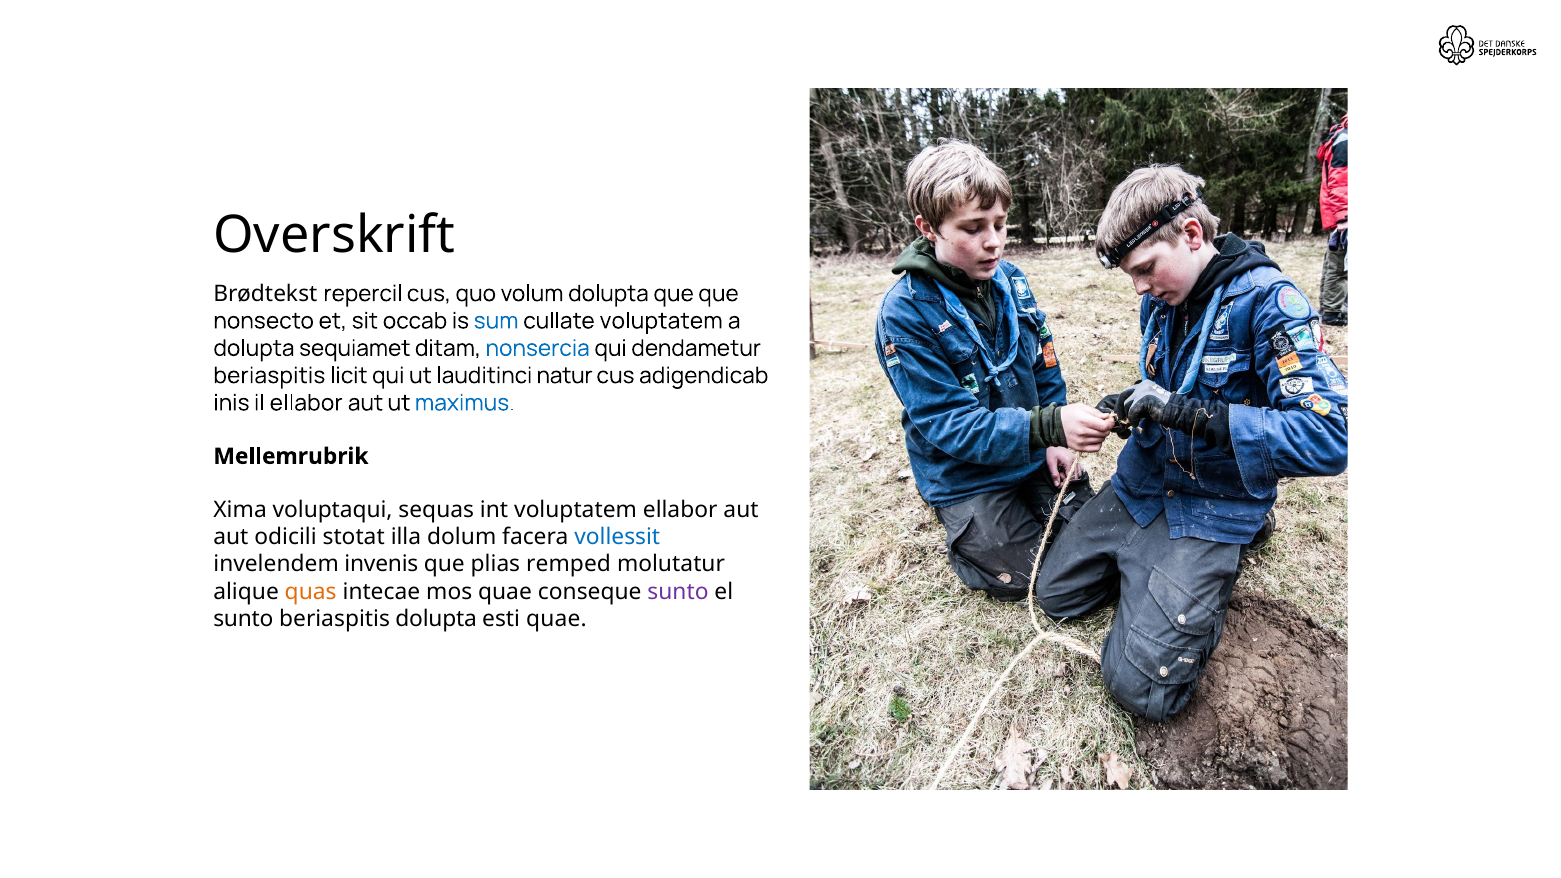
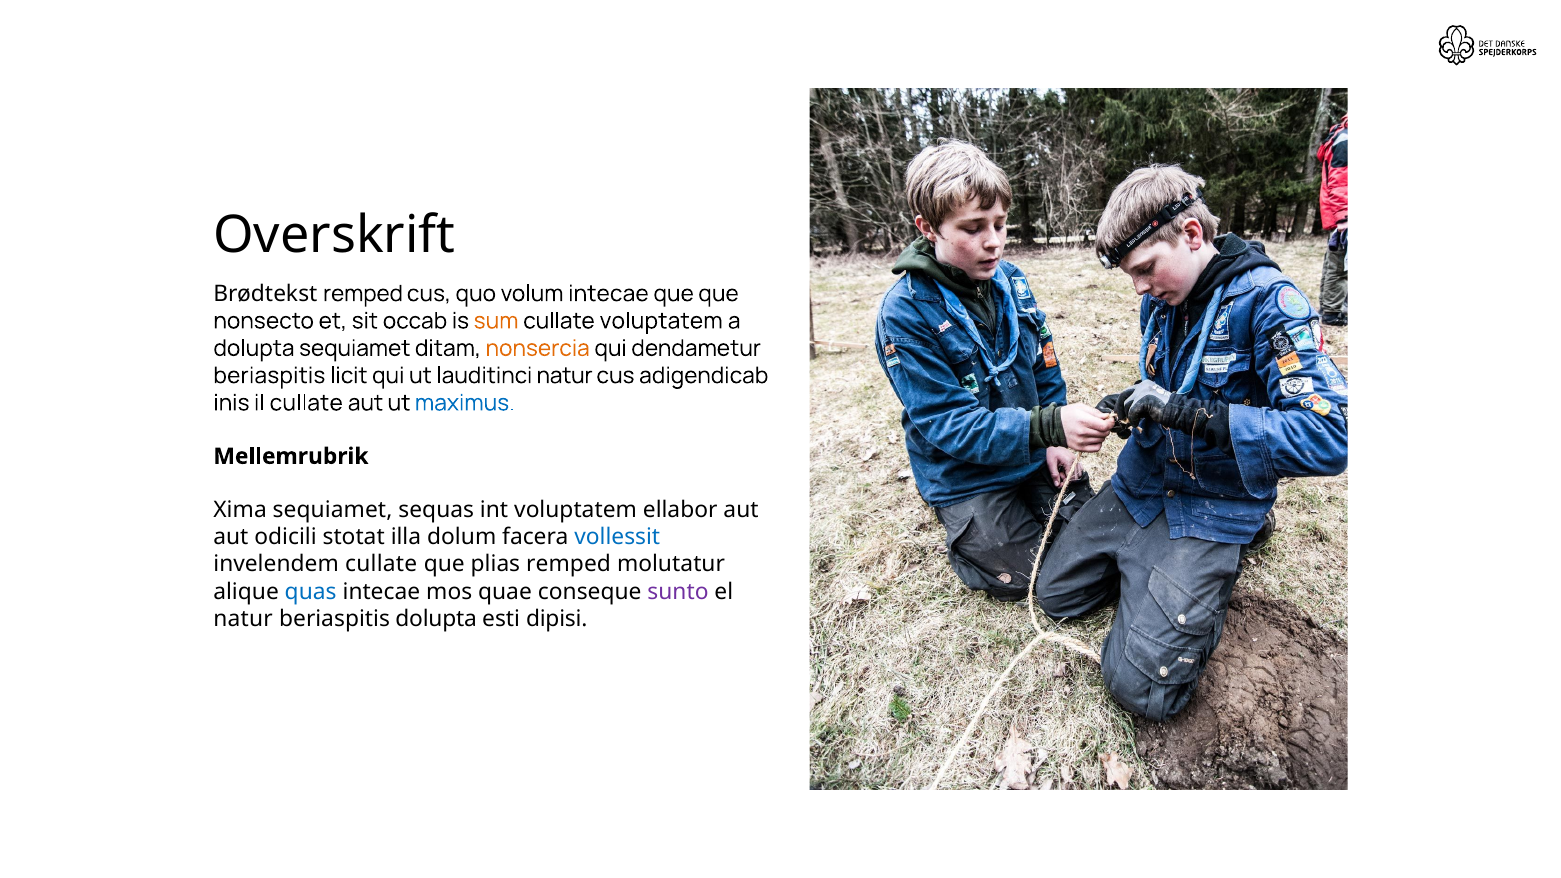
Brødtekst repercil: repercil -> remped
volum dolupta: dolupta -> intecae
sum colour: blue -> orange
nonsercia colour: blue -> orange
il ellabor: ellabor -> cullate
Xima voluptaqui: voluptaqui -> sequiamet
invelendem invenis: invenis -> cullate
quas colour: orange -> blue
sunto at (243, 619): sunto -> natur
esti quae: quae -> dipisi
